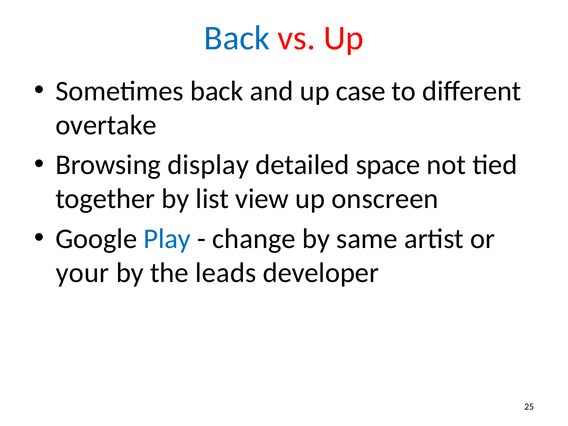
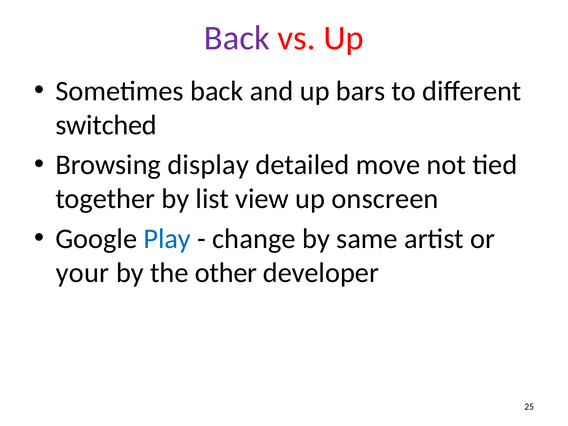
Back at (237, 38) colour: blue -> purple
case: case -> bars
overtake: overtake -> switched
space: space -> move
leads: leads -> other
